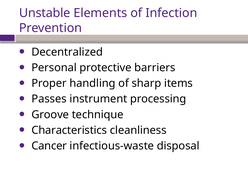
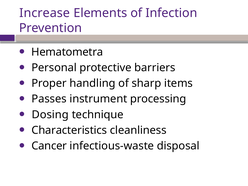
Unstable: Unstable -> Increase
Decentralized: Decentralized -> Hematometra
Groove: Groove -> Dosing
